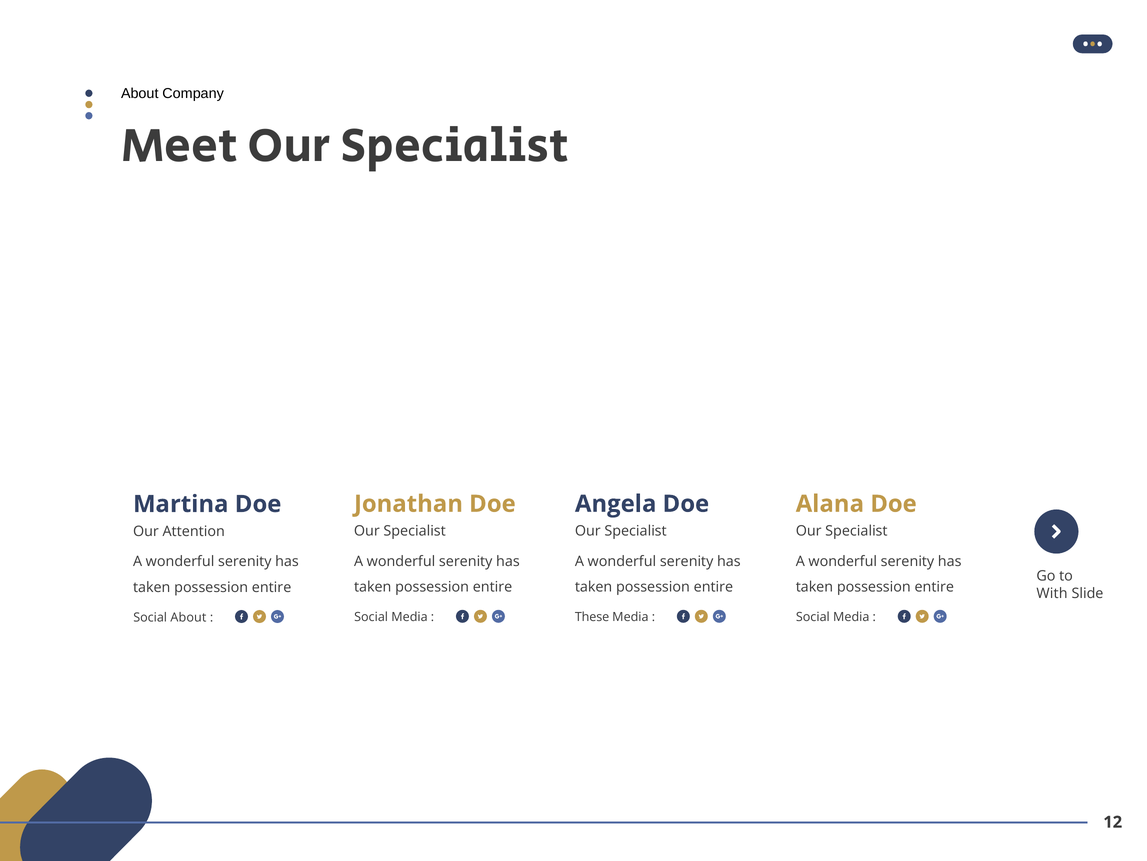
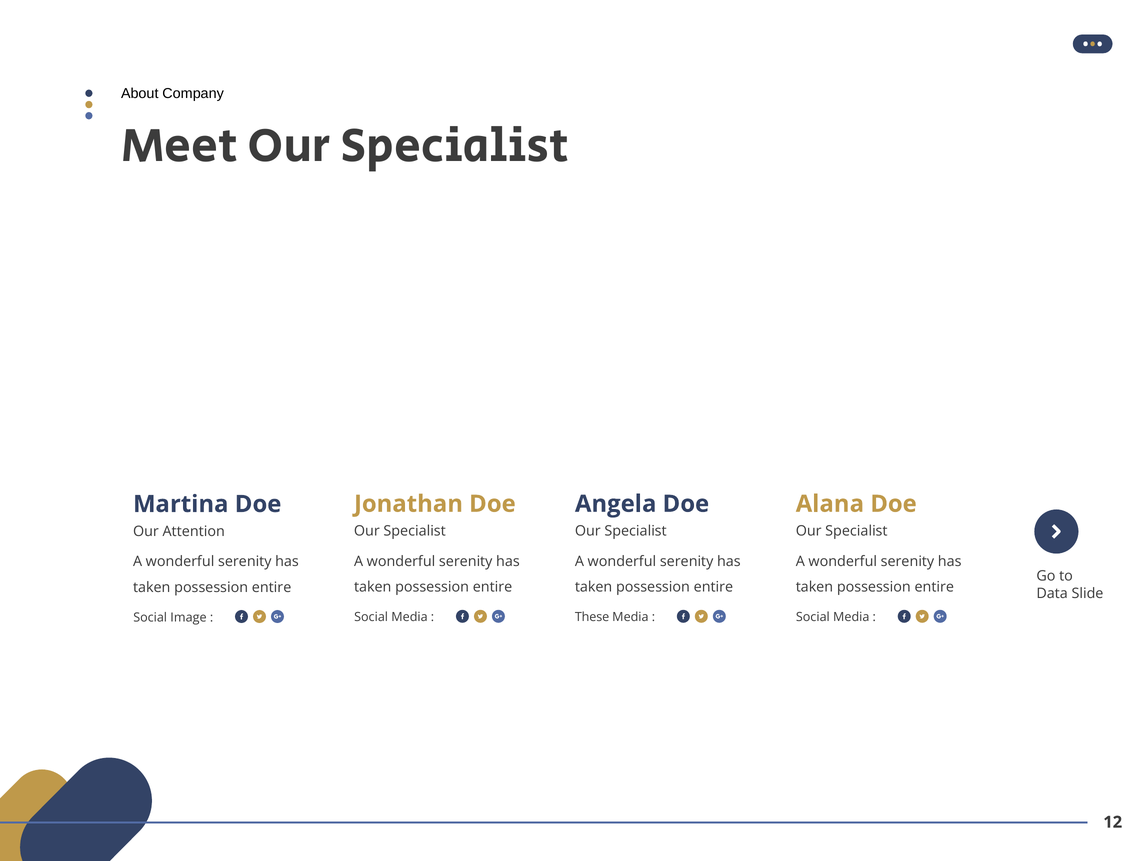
With: With -> Data
Social About: About -> Image
